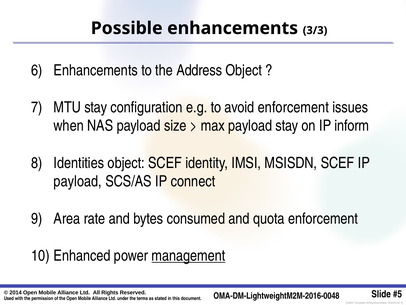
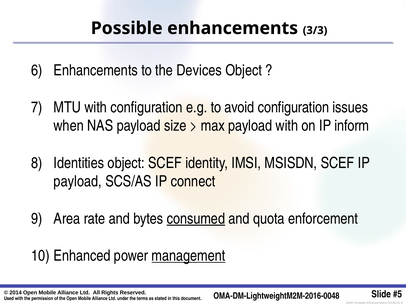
Address: Address -> Devices
MTU stay: stay -> with
avoid enforcement: enforcement -> configuration
payload stay: stay -> with
consumed underline: none -> present
